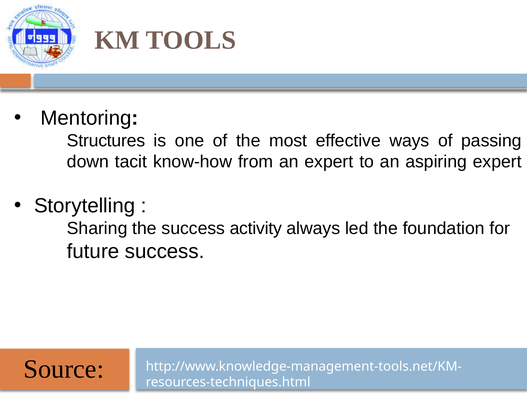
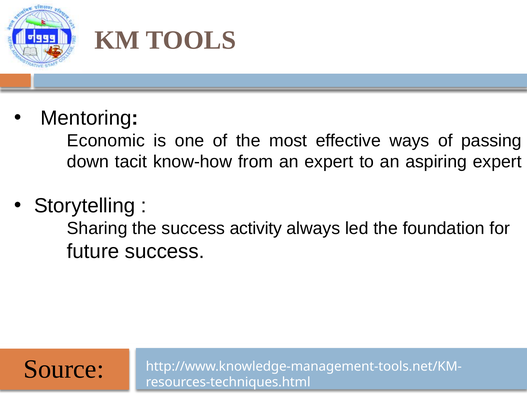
Structures: Structures -> Economic
